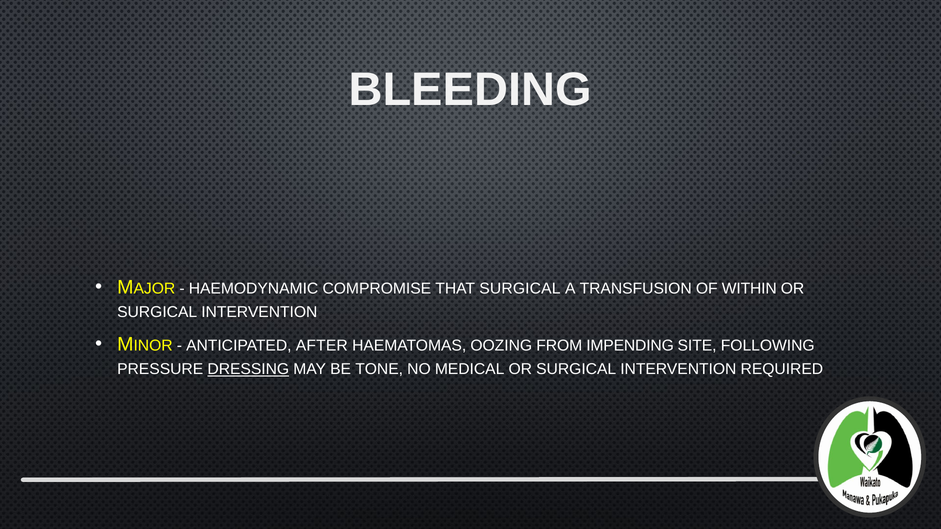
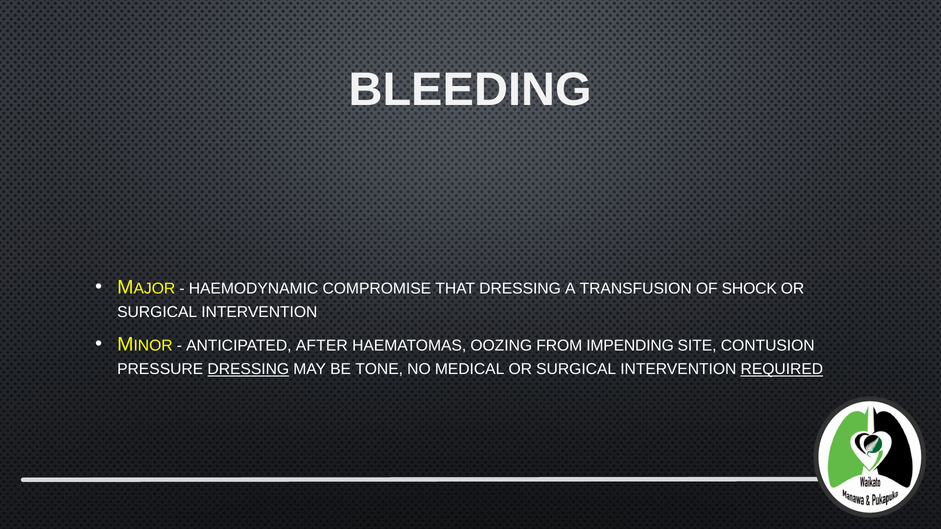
THAT SURGICAL: SURGICAL -> DRESSING
WITHIN: WITHIN -> SHOCK
FOLLOWING: FOLLOWING -> CONTUSION
REQUIRED underline: none -> present
